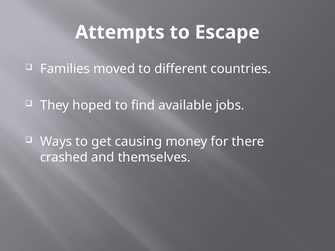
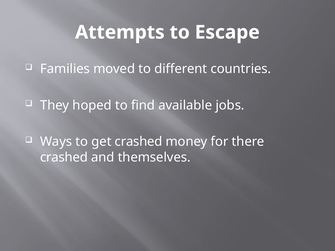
get causing: causing -> crashed
